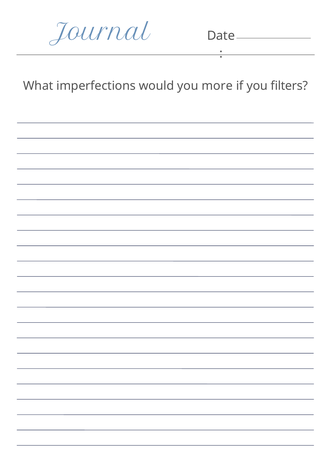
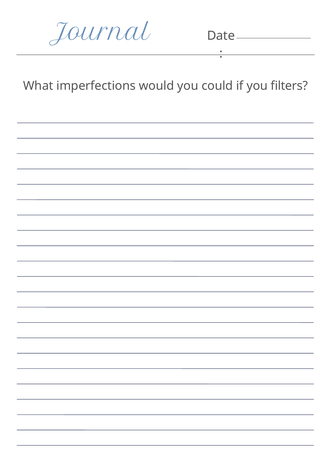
more: more -> could
